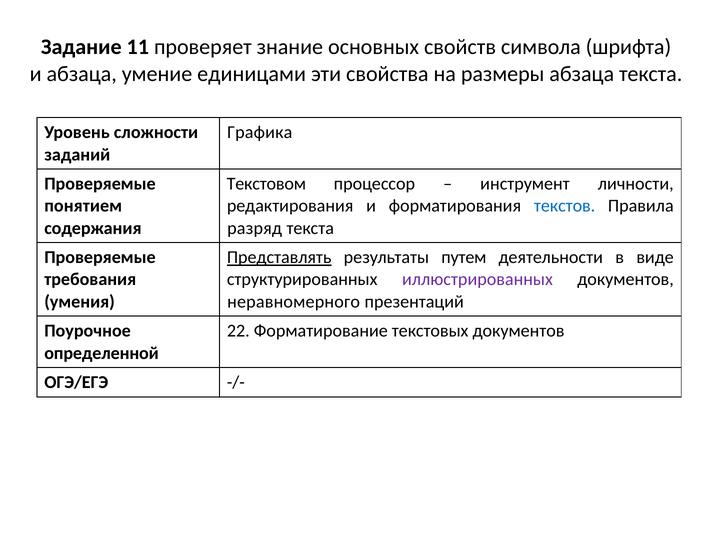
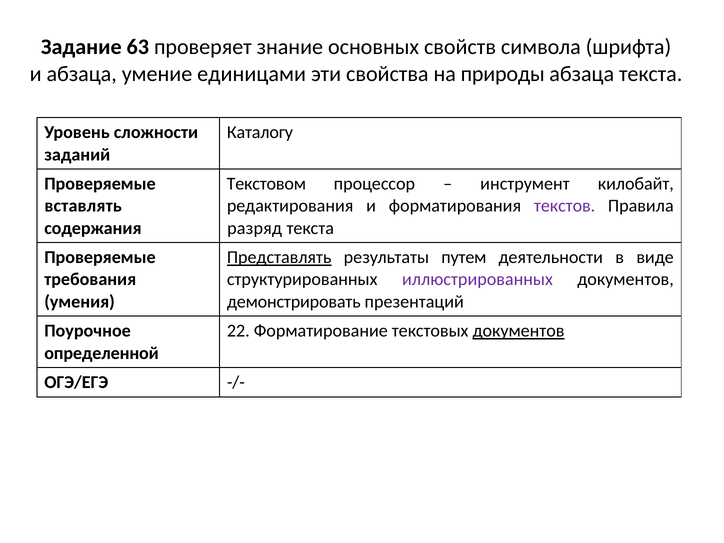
11: 11 -> 63
размеры: размеры -> природы
Графика: Графика -> Каталогу
личности: личности -> килобайт
понятием: понятием -> вставлять
текстов colour: blue -> purple
неравномерного: неравномерного -> демонстрировать
документов at (518, 331) underline: none -> present
